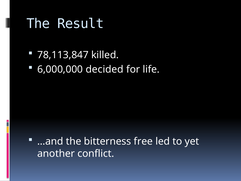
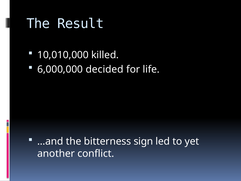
78,113,847: 78,113,847 -> 10,010,000
free: free -> sign
